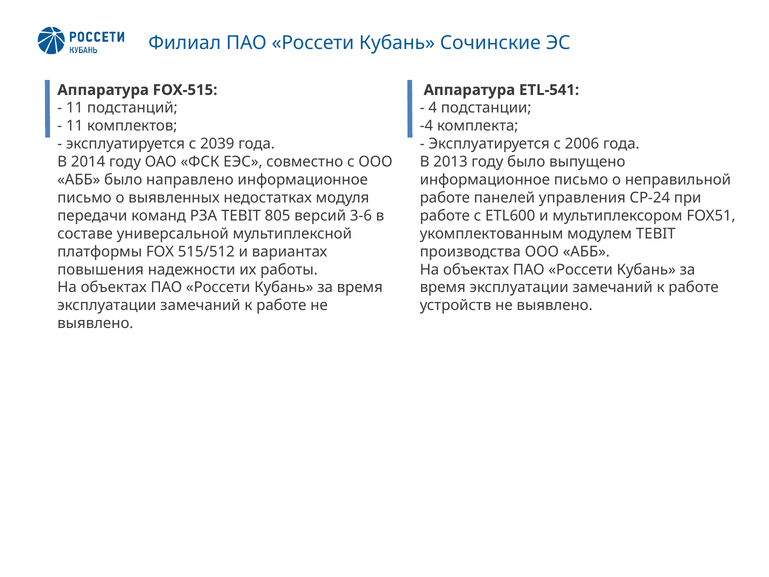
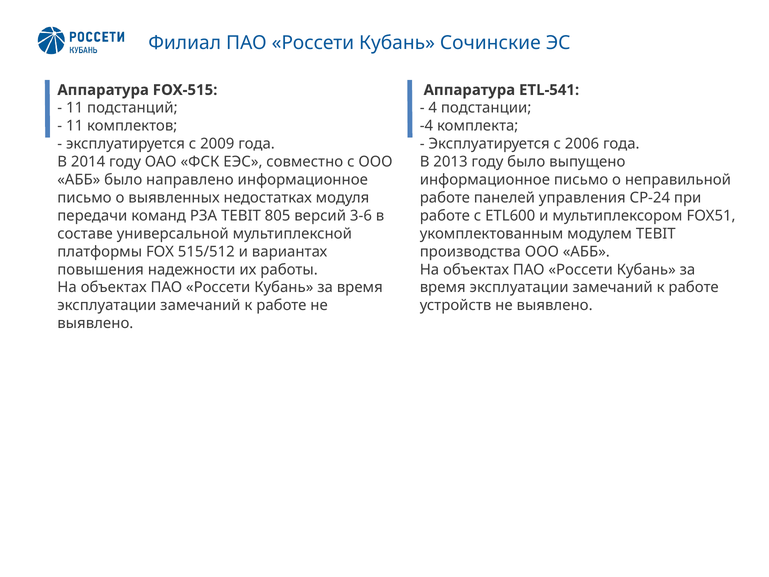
2039: 2039 -> 2009
